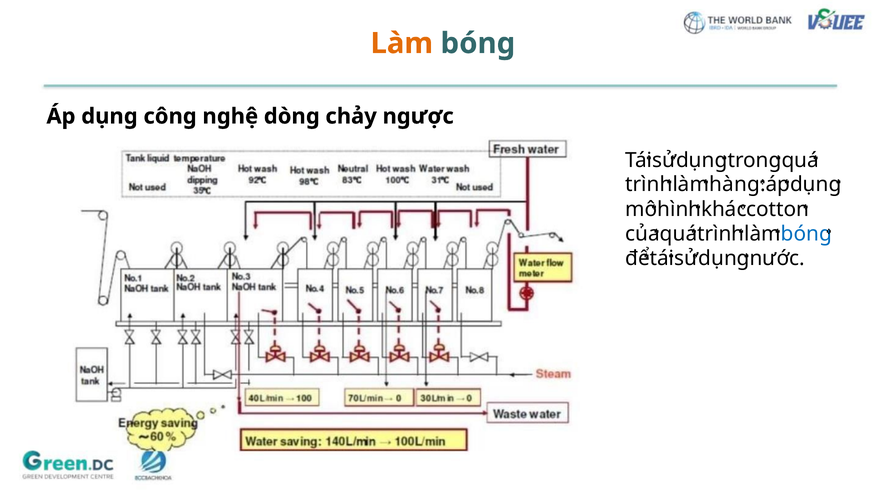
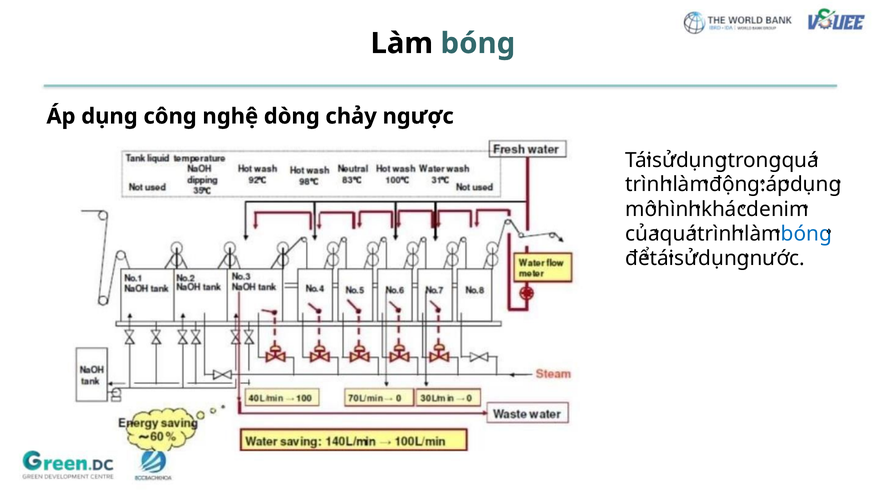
Làm at (402, 43) colour: orange -> black
hàng: hàng -> động
cotton: cotton -> denim
